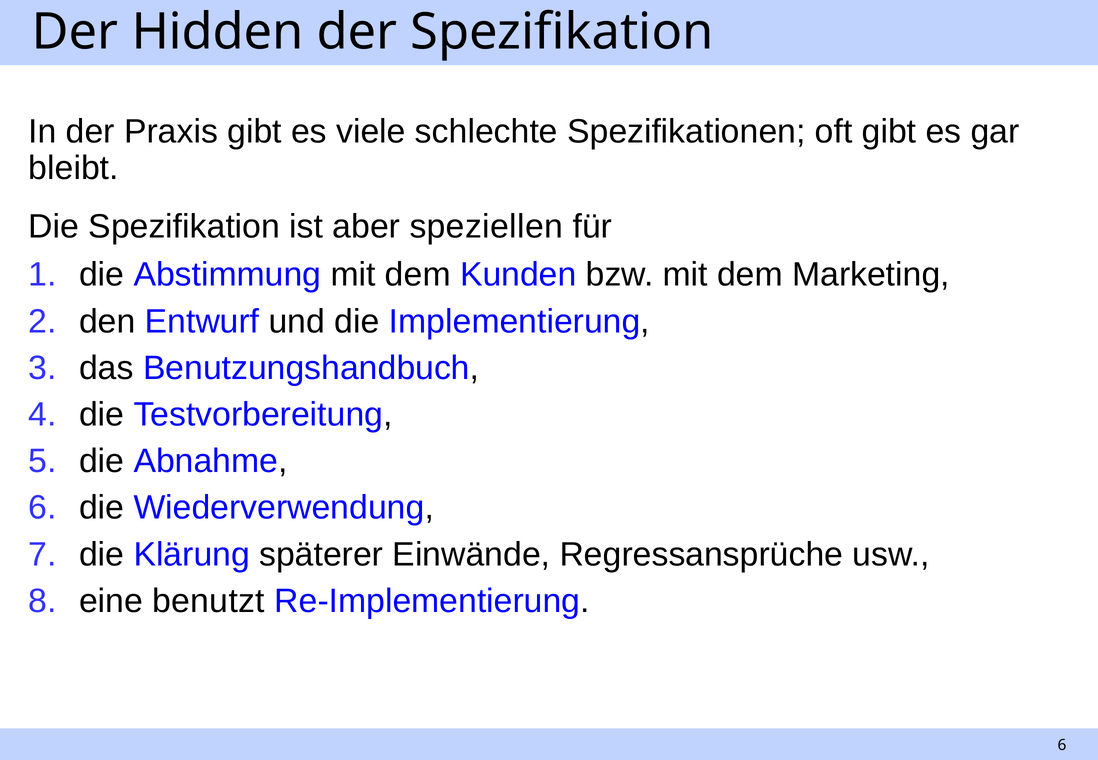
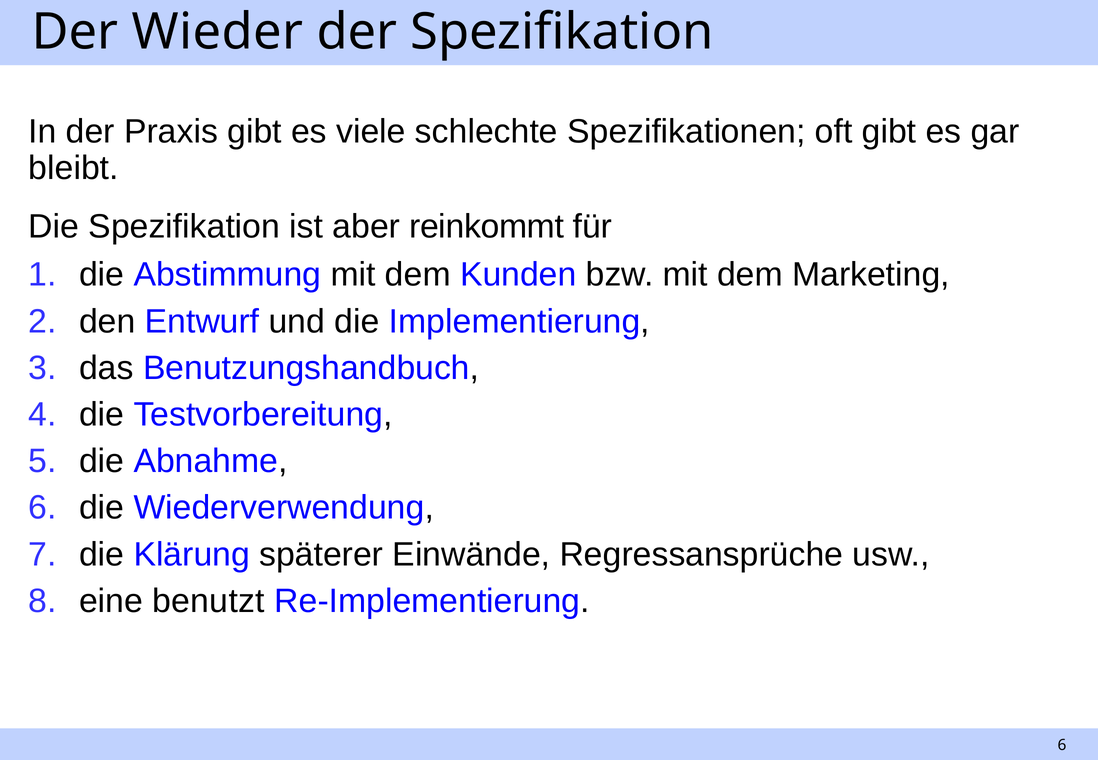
Hidden: Hidden -> Wieder
speziellen: speziellen -> reinkommt
